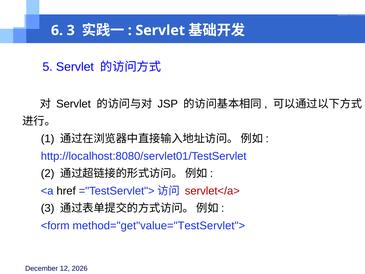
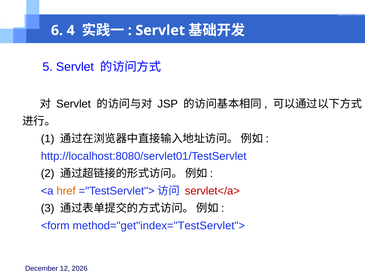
6 3: 3 -> 4
href colour: black -> orange
method="get"value="TestServlet">: method="get"value="TestServlet"> -> method="get"index="TestServlet">
